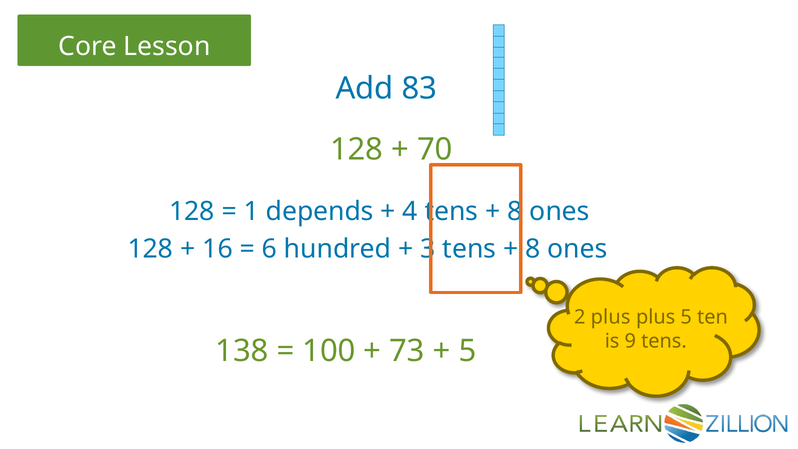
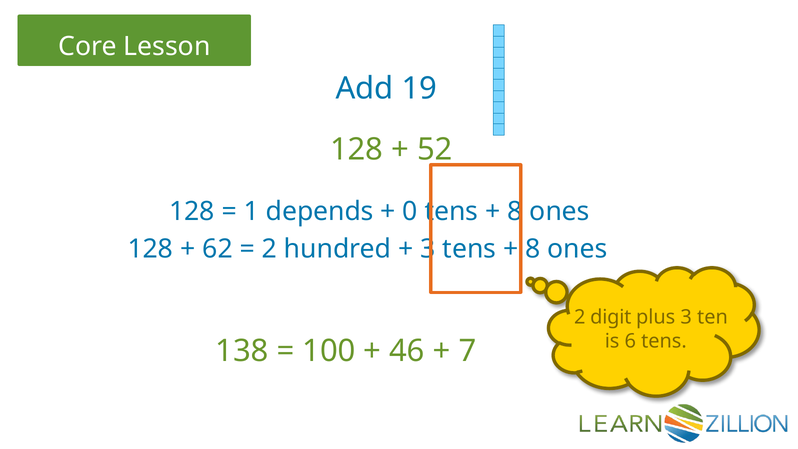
83: 83 -> 19
70: 70 -> 52
4: 4 -> 0
16: 16 -> 62
6 at (269, 249): 6 -> 2
2 plus: plus -> digit
plus 5: 5 -> 3
9: 9 -> 6
73: 73 -> 46
5 at (467, 351): 5 -> 7
